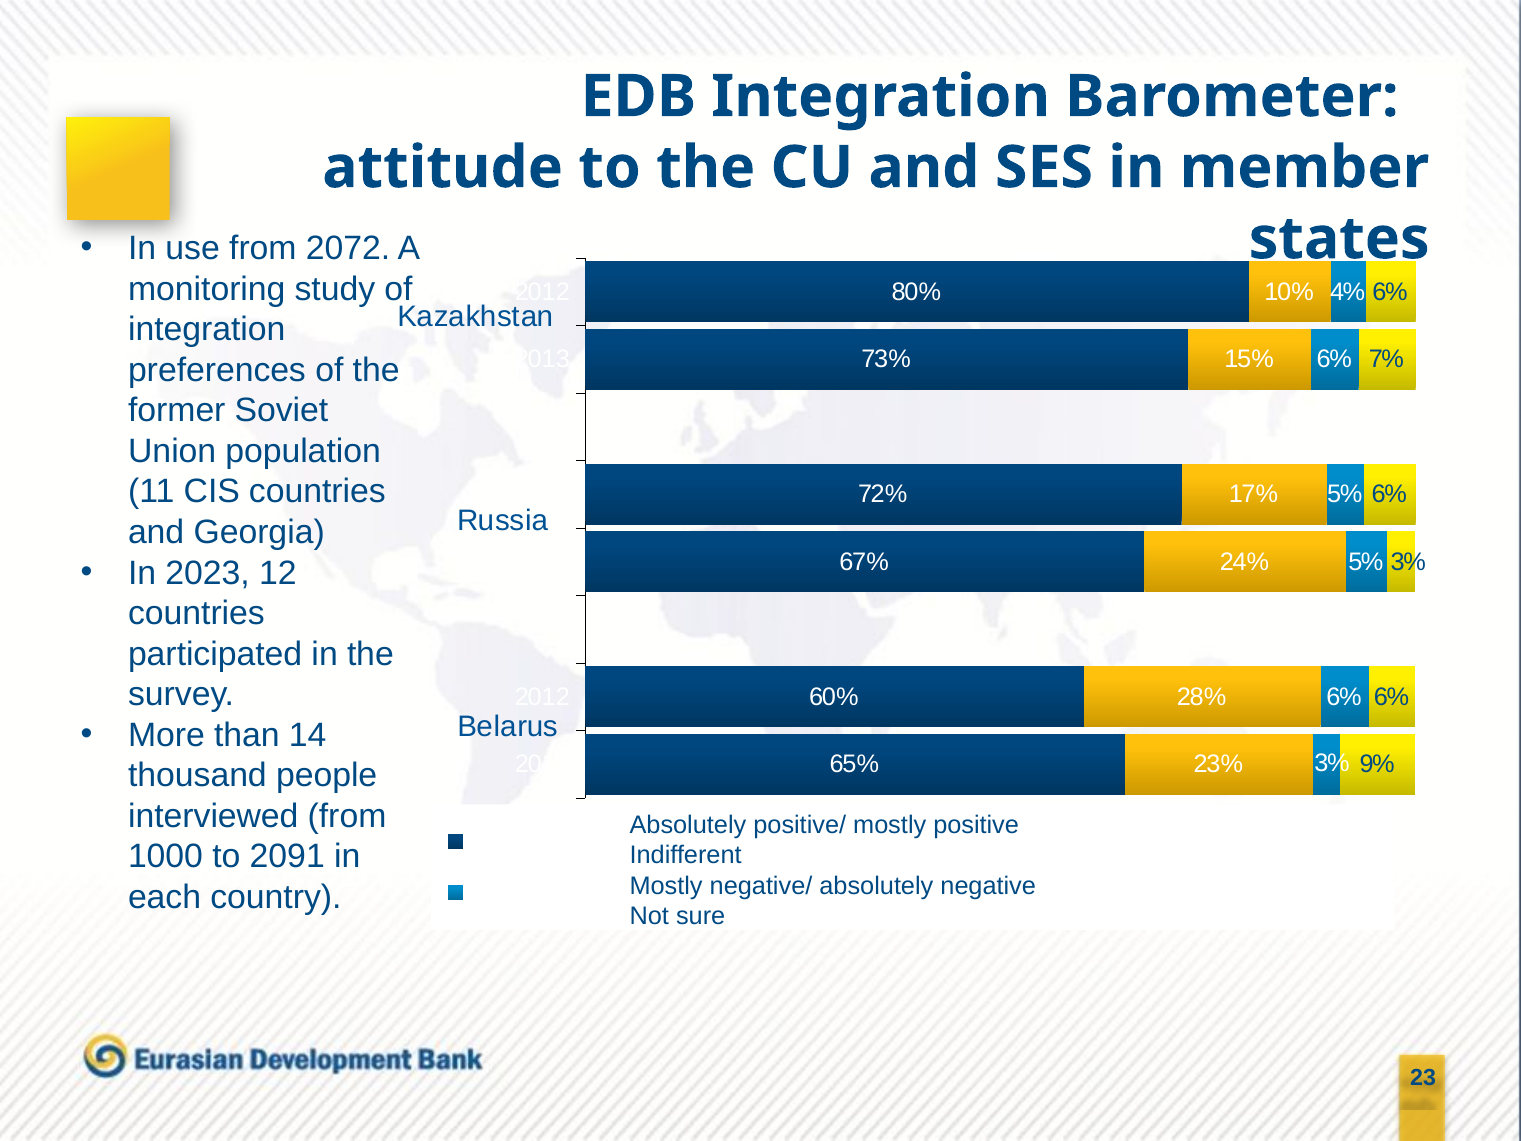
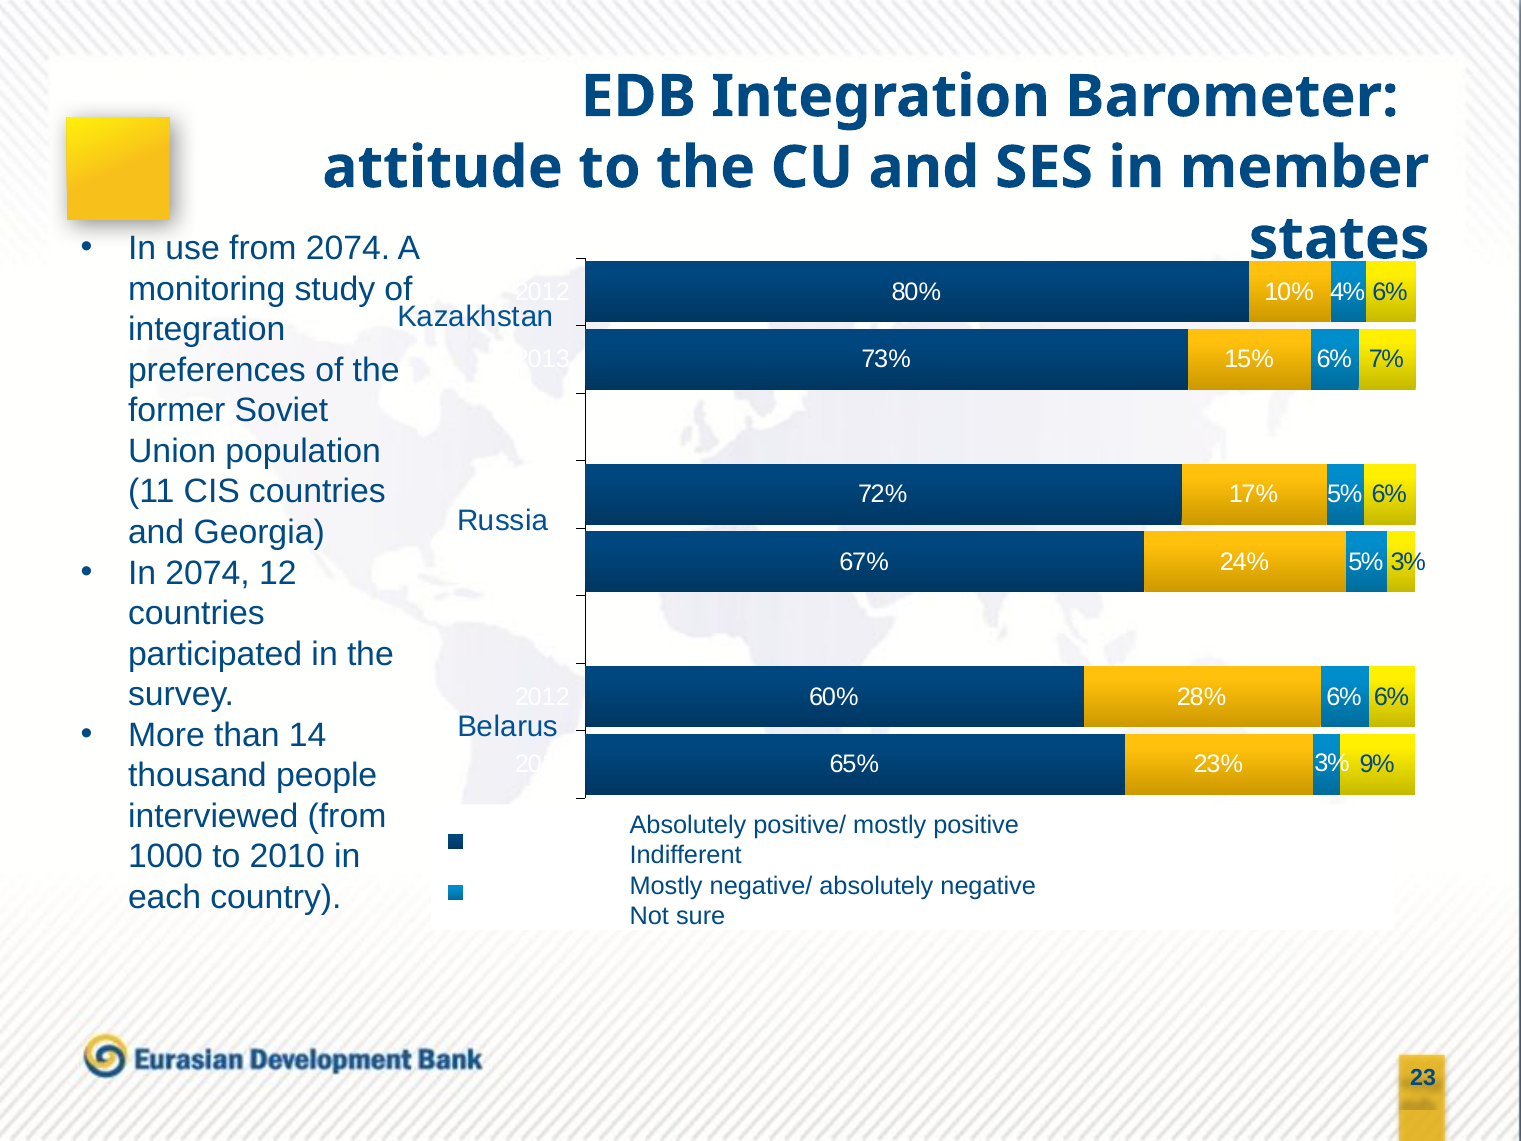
from 2072: 2072 -> 2074
In 2023: 2023 -> 2074
2091: 2091 -> 2010
